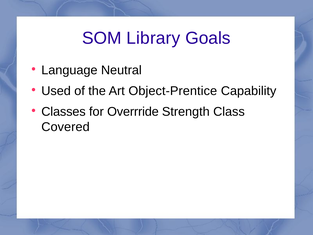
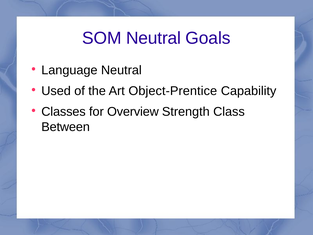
SOM Library: Library -> Neutral
Overrride: Overrride -> Overview
Covered: Covered -> Between
